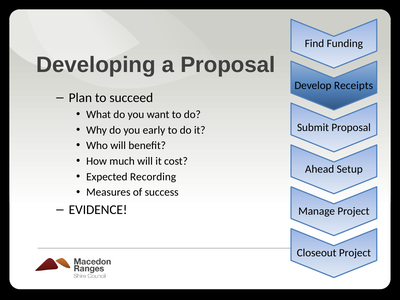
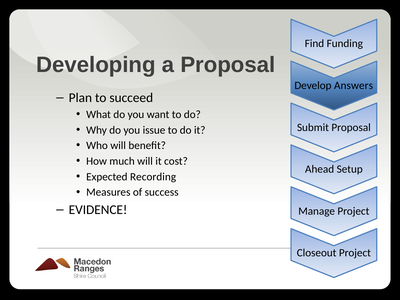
Receipts: Receipts -> Answers
early: early -> issue
